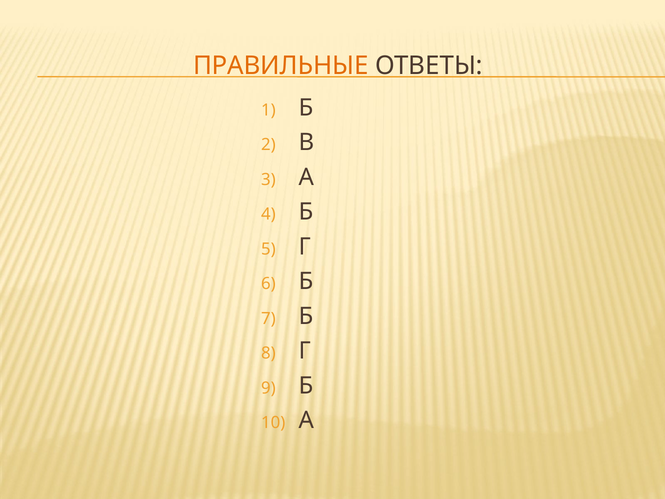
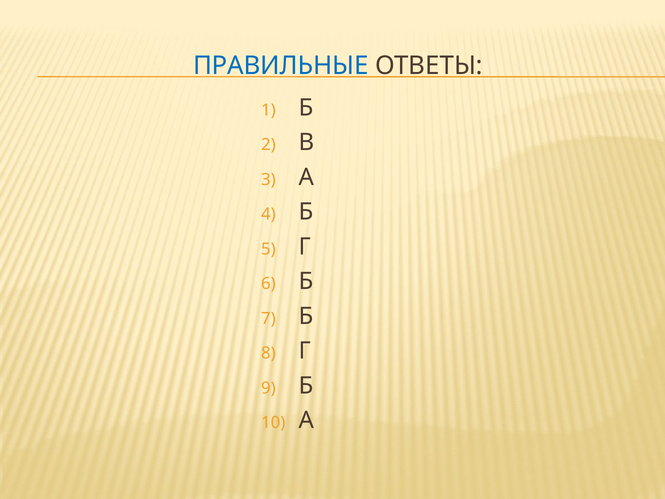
ПРАВИЛЬНЫЕ colour: orange -> blue
